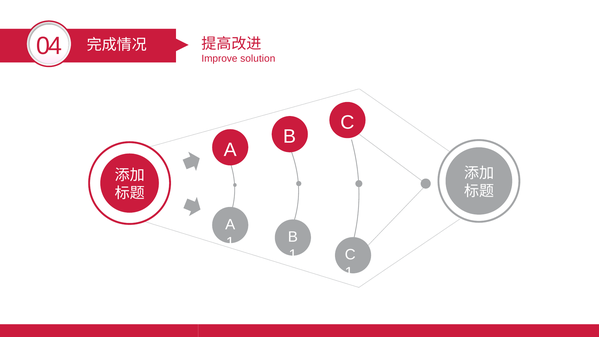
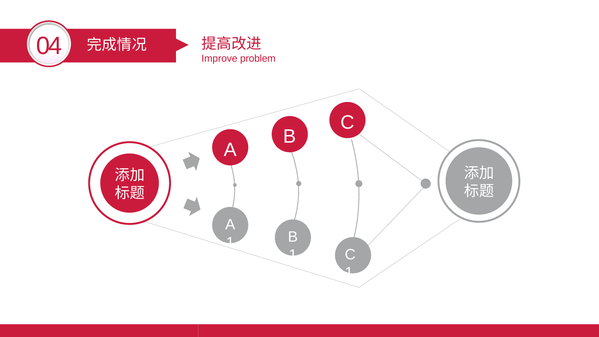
solution: solution -> problem
